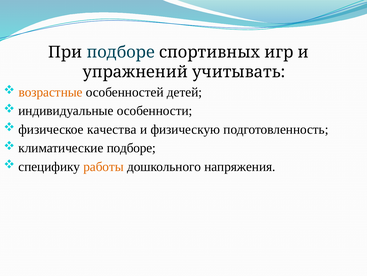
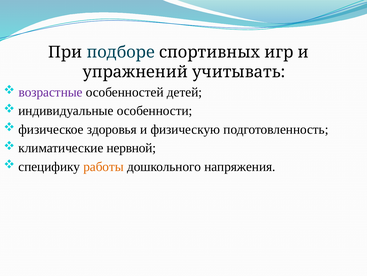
возрастные colour: orange -> purple
качества: качества -> здоровья
климатические подборе: подборе -> нервной
